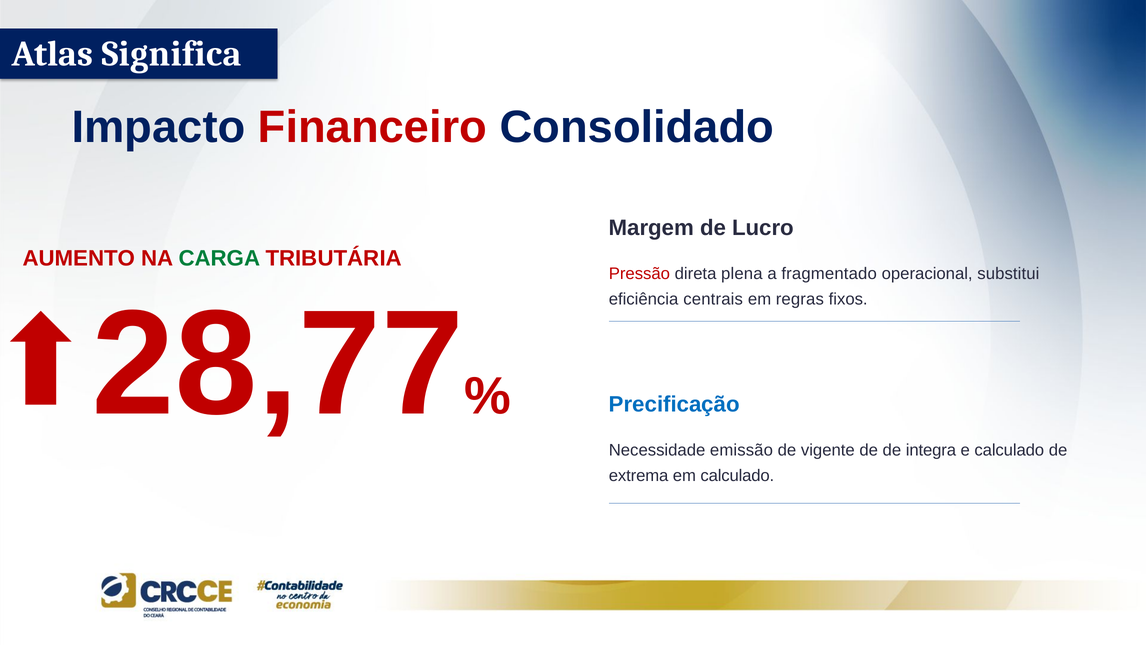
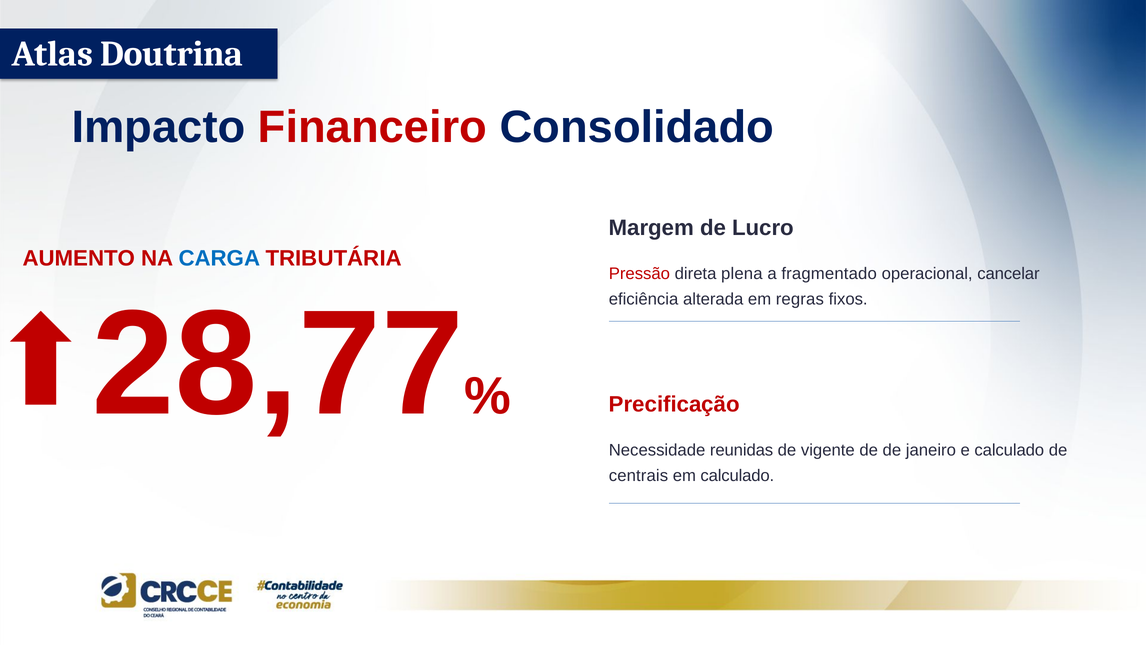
Significa: Significa -> Doutrina
CARGA colour: green -> blue
substitui: substitui -> cancelar
centrais: centrais -> alterada
Precificação colour: blue -> red
emissão: emissão -> reunidas
integra: integra -> janeiro
extrema: extrema -> centrais
